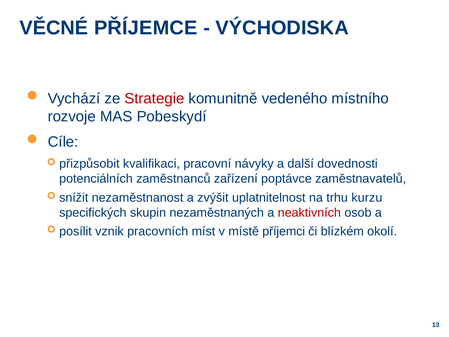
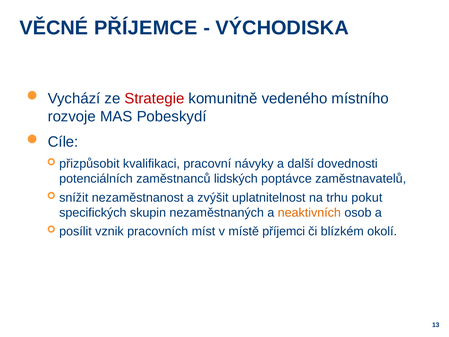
zařízení: zařízení -> lidských
kurzu: kurzu -> pokut
neaktivních colour: red -> orange
